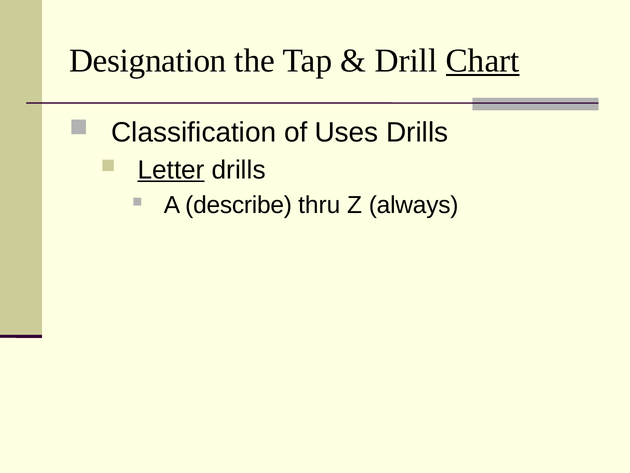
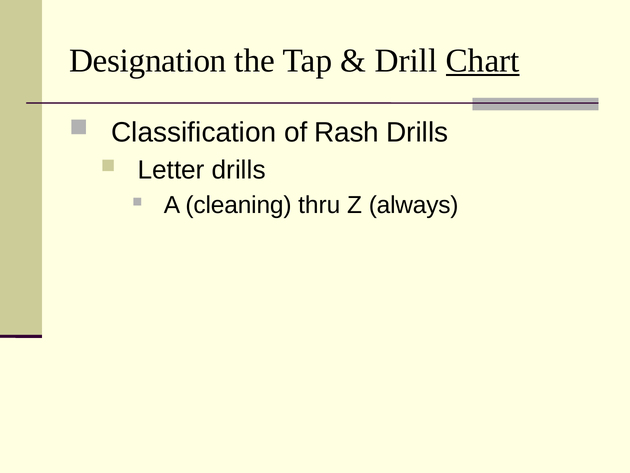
Uses: Uses -> Rash
Letter underline: present -> none
describe: describe -> cleaning
